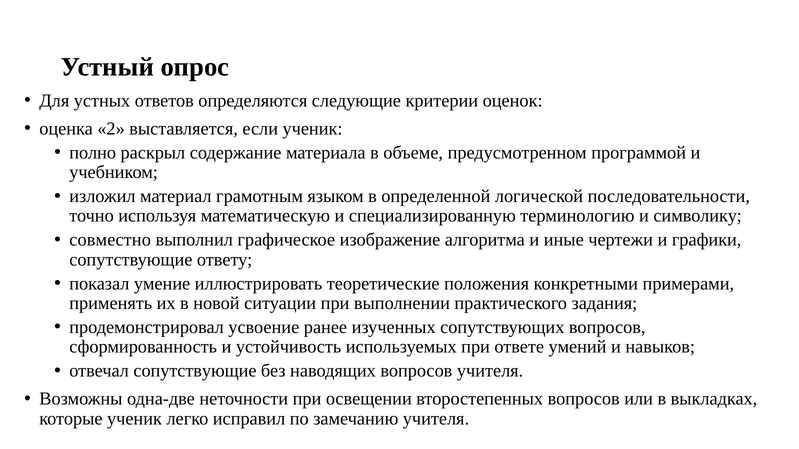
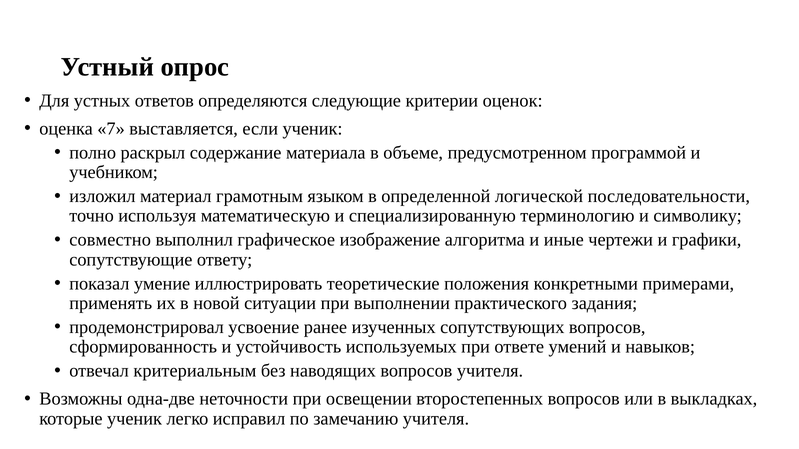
2: 2 -> 7
отвечал сопутствующие: сопутствующие -> критериальным
